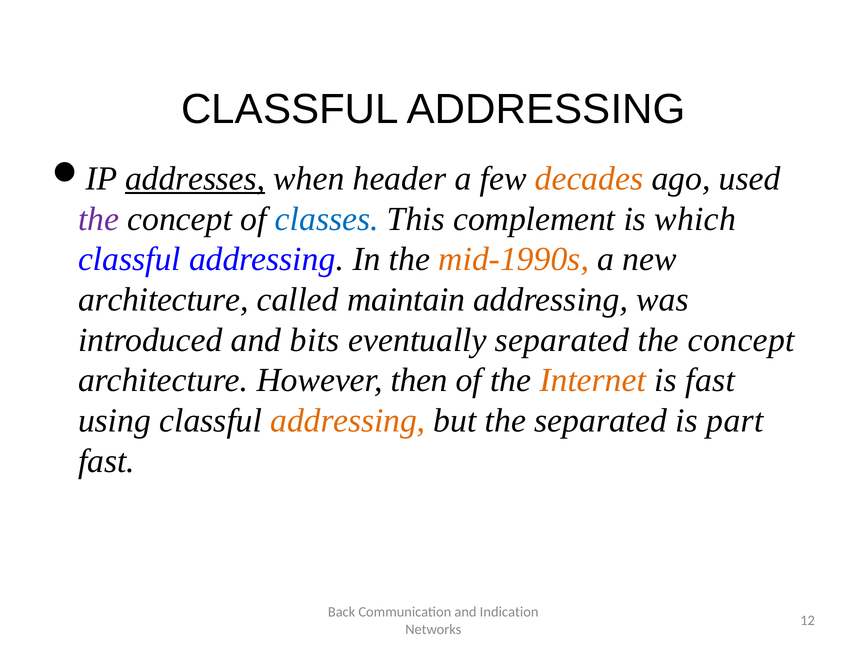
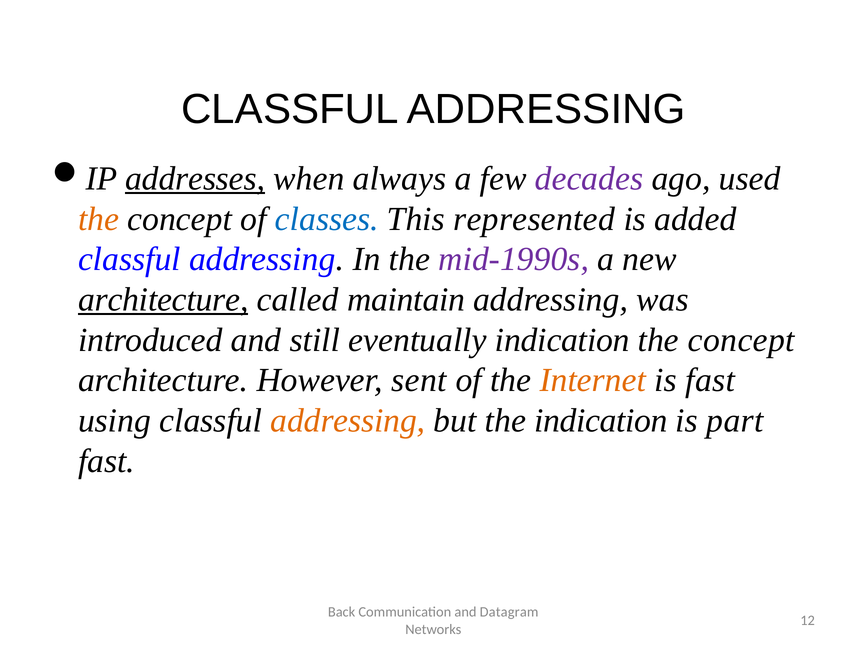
header: header -> always
decades colour: orange -> purple
the at (99, 219) colour: purple -> orange
complement: complement -> represented
which: which -> added
mid-1990s colour: orange -> purple
architecture at (163, 300) underline: none -> present
bits: bits -> still
eventually separated: separated -> indication
then: then -> sent
the separated: separated -> indication
Indication: Indication -> Datagram
